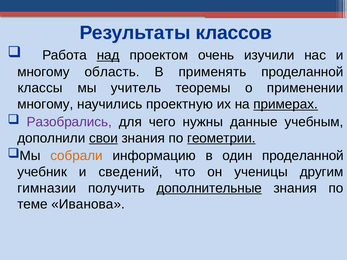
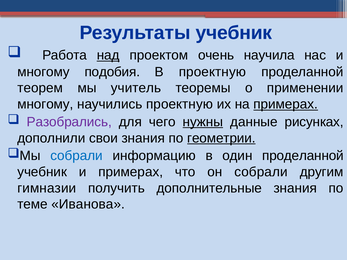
Результаты классов: классов -> учебник
изучили: изучили -> научила
область: область -> подобия
В применять: применять -> проектную
классы: классы -> теорем
нужны underline: none -> present
учебным: учебным -> рисунках
свои underline: present -> none
собрали at (77, 156) colour: orange -> blue
и сведений: сведений -> примерах
он ученицы: ученицы -> собрали
дополнительные underline: present -> none
